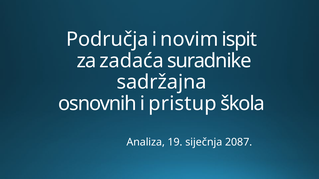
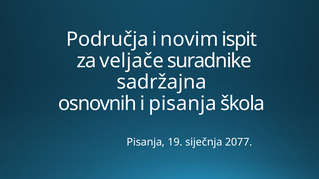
zadaća: zadaća -> veljače
i pristup: pristup -> pisanja
Analiza at (146, 143): Analiza -> Pisanja
2087: 2087 -> 2077
